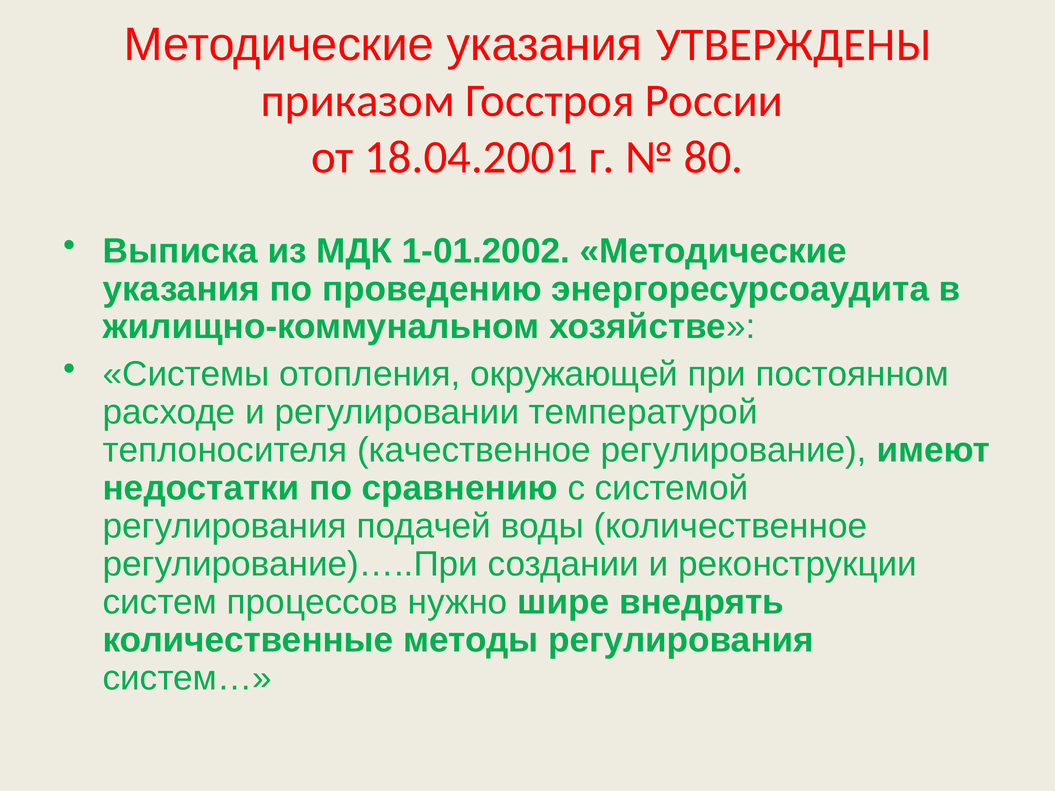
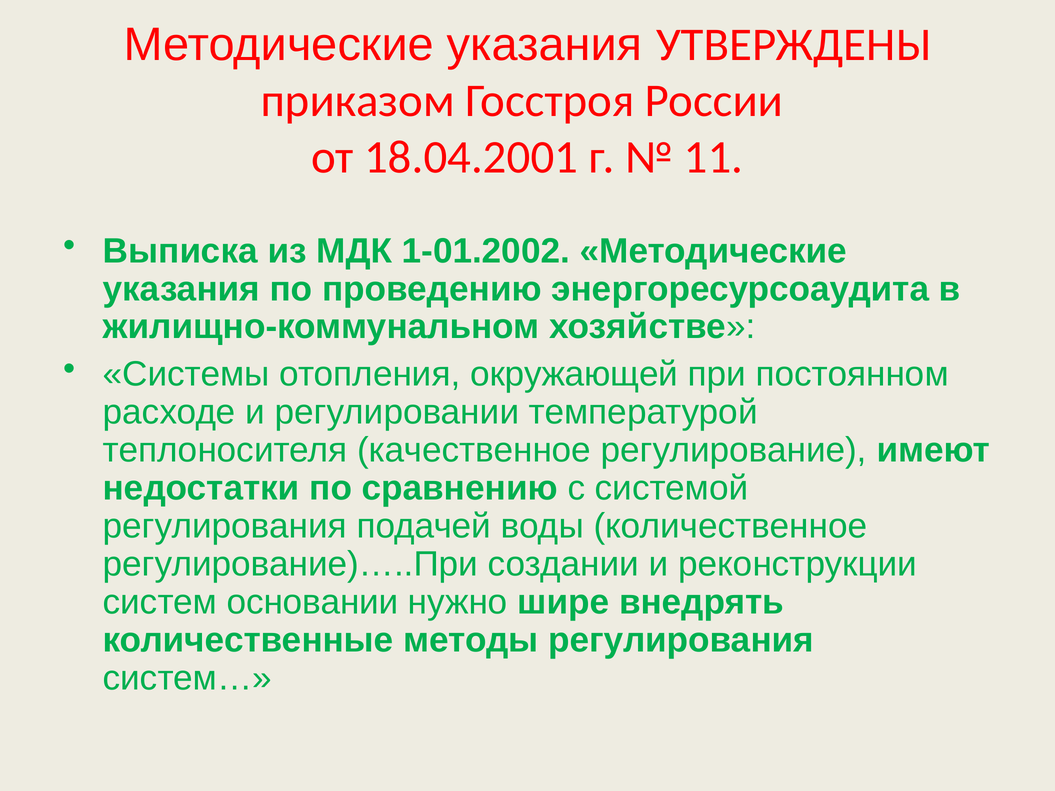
80: 80 -> 11
процессов: процессов -> основании
